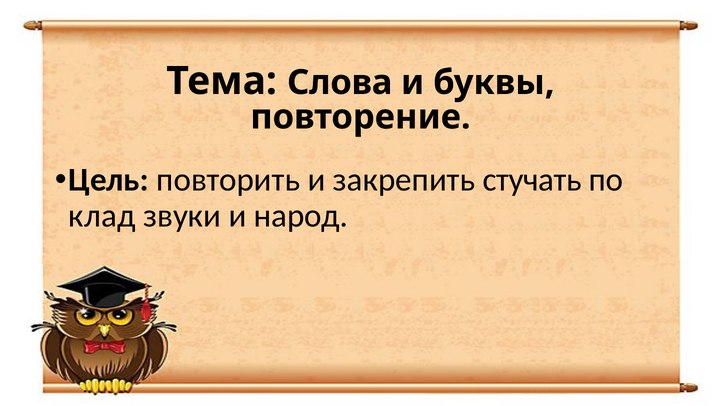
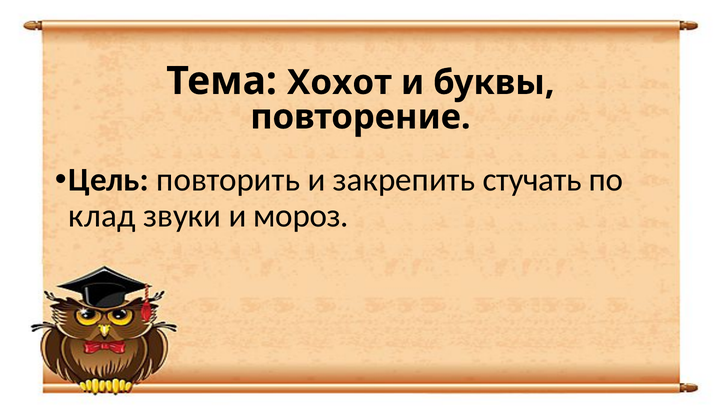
Слова: Слова -> Хохот
народ: народ -> мороз
